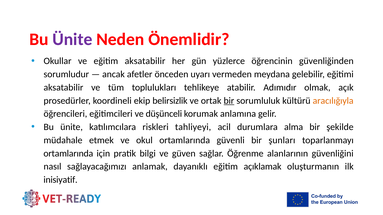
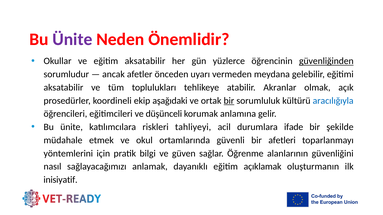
güvenliğinden underline: none -> present
Adımıdır: Adımıdır -> Akranlar
belirsizlik: belirsizlik -> aşağıdaki
aracılığıyla colour: orange -> blue
alma: alma -> ifade
şunları: şunları -> afetleri
ortamlarında at (68, 154): ortamlarında -> yöntemlerini
